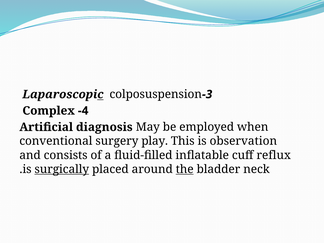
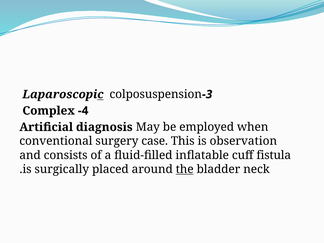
play: play -> case
reflux: reflux -> fistula
surgically underline: present -> none
